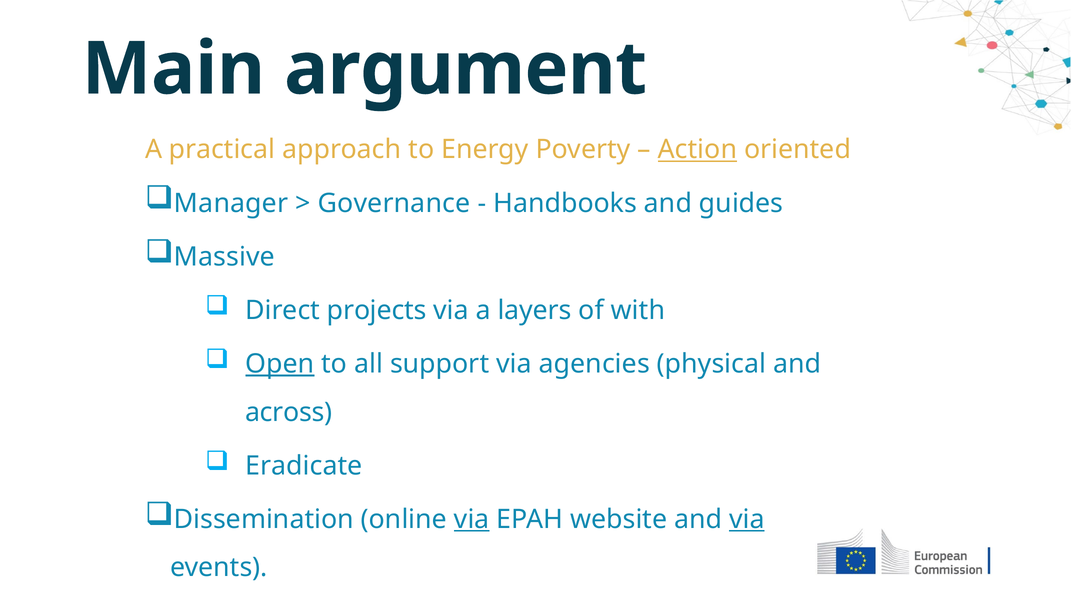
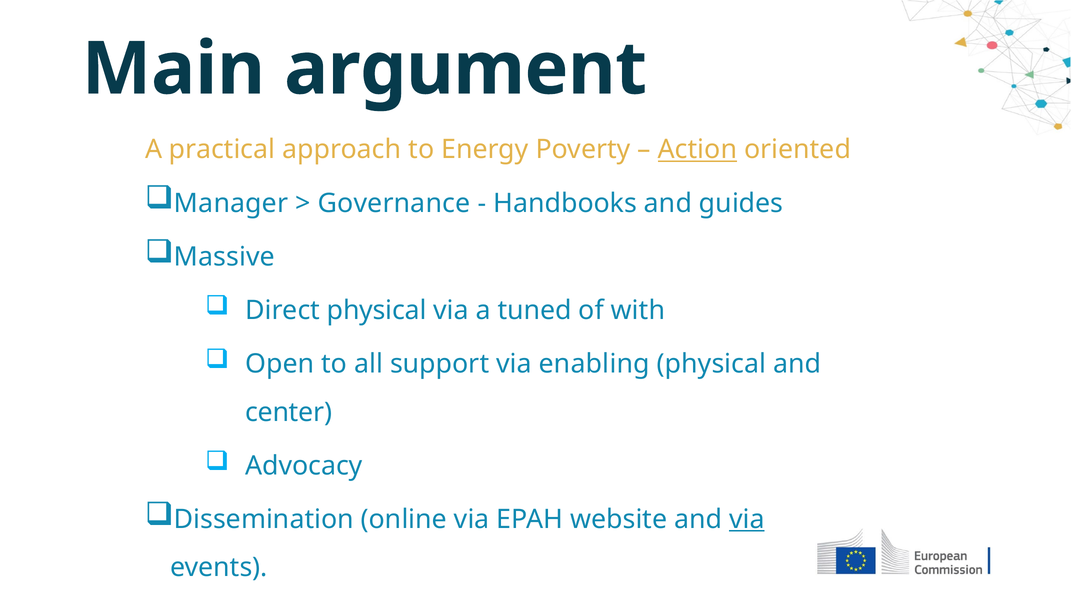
Direct projects: projects -> physical
layers: layers -> tuned
Open underline: present -> none
agencies: agencies -> enabling
across: across -> center
Eradicate: Eradicate -> Advocacy
via at (472, 519) underline: present -> none
